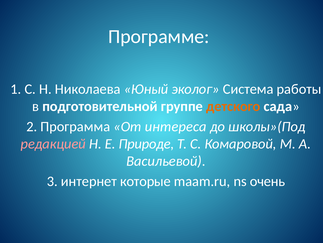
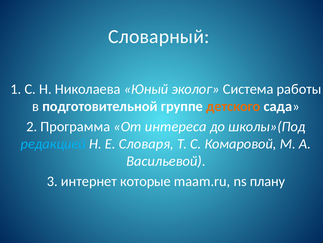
Программе: Программе -> Словарный
редакцией colour: pink -> light blue
Природе: Природе -> Словаря
очень: очень -> плану
